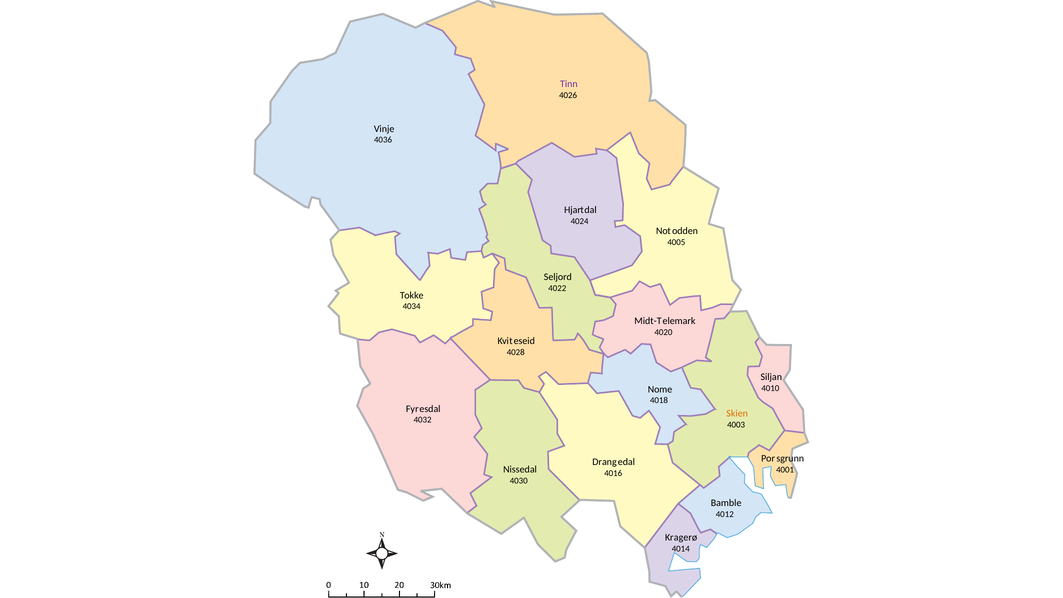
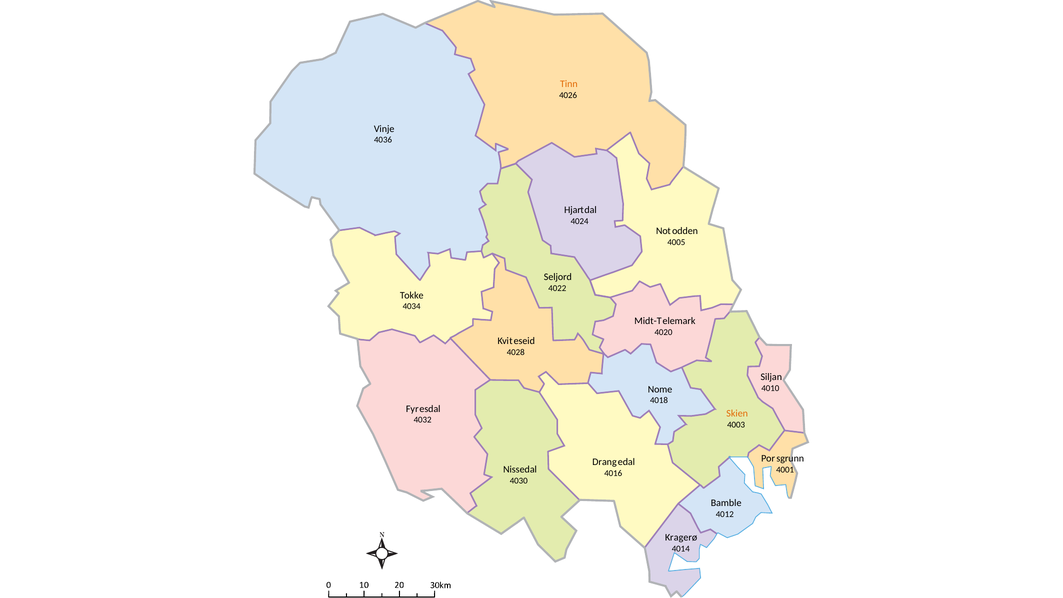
Tinn colour: purple -> orange
